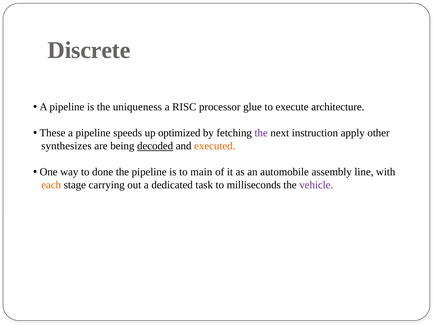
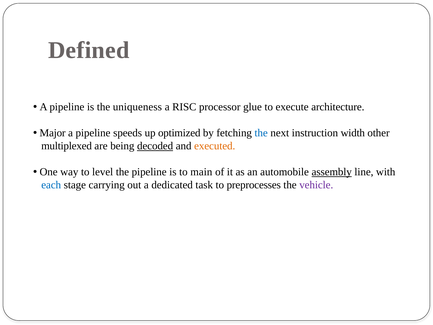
Discrete: Discrete -> Defined
These: These -> Major
the at (261, 133) colour: purple -> blue
apply: apply -> width
synthesizes: synthesizes -> multiplexed
done: done -> level
assembly underline: none -> present
each colour: orange -> blue
milliseconds: milliseconds -> preprocesses
